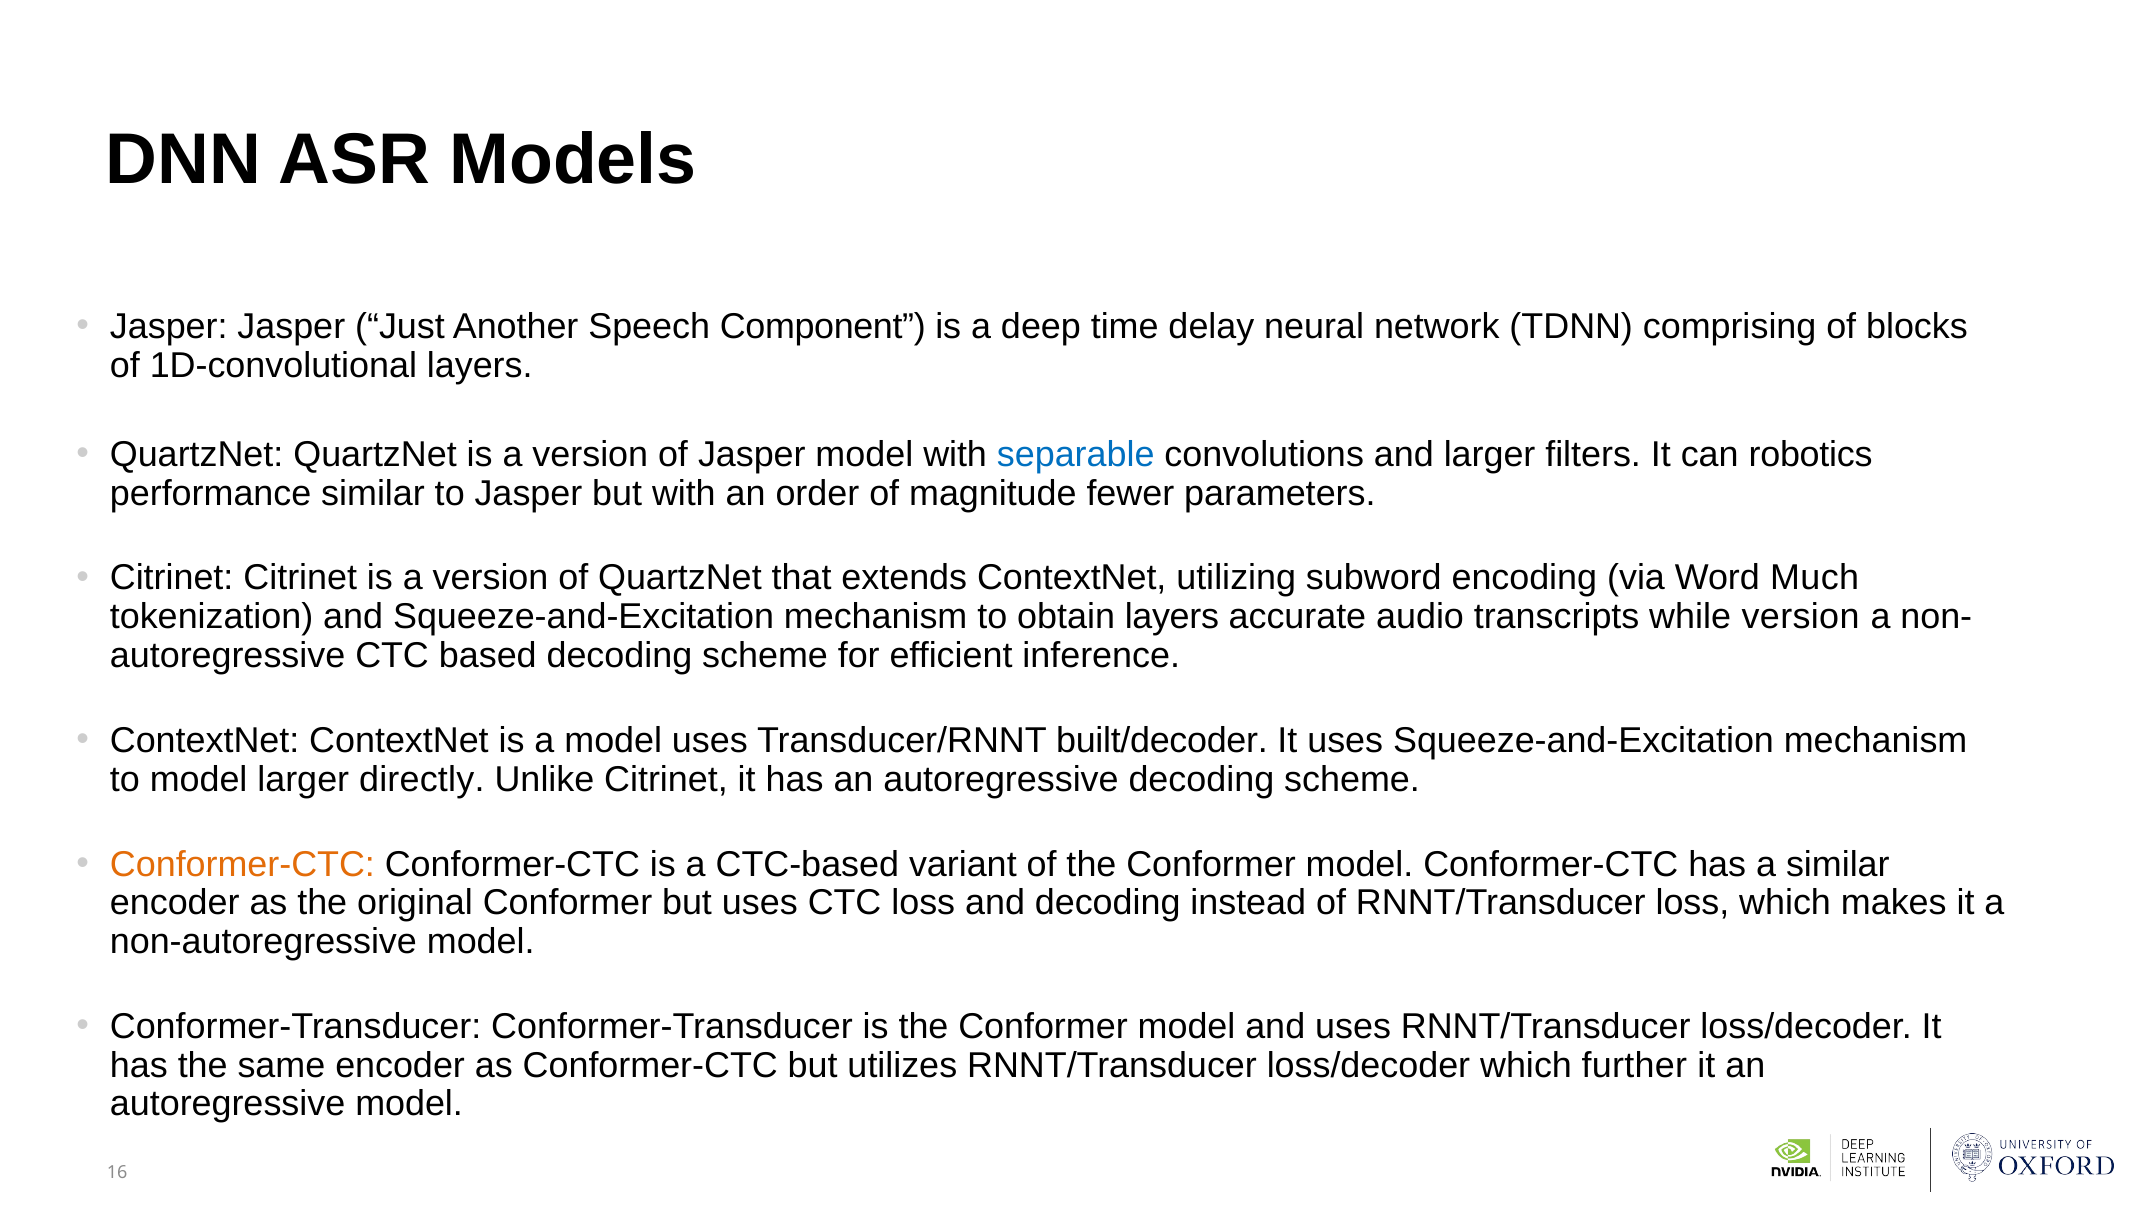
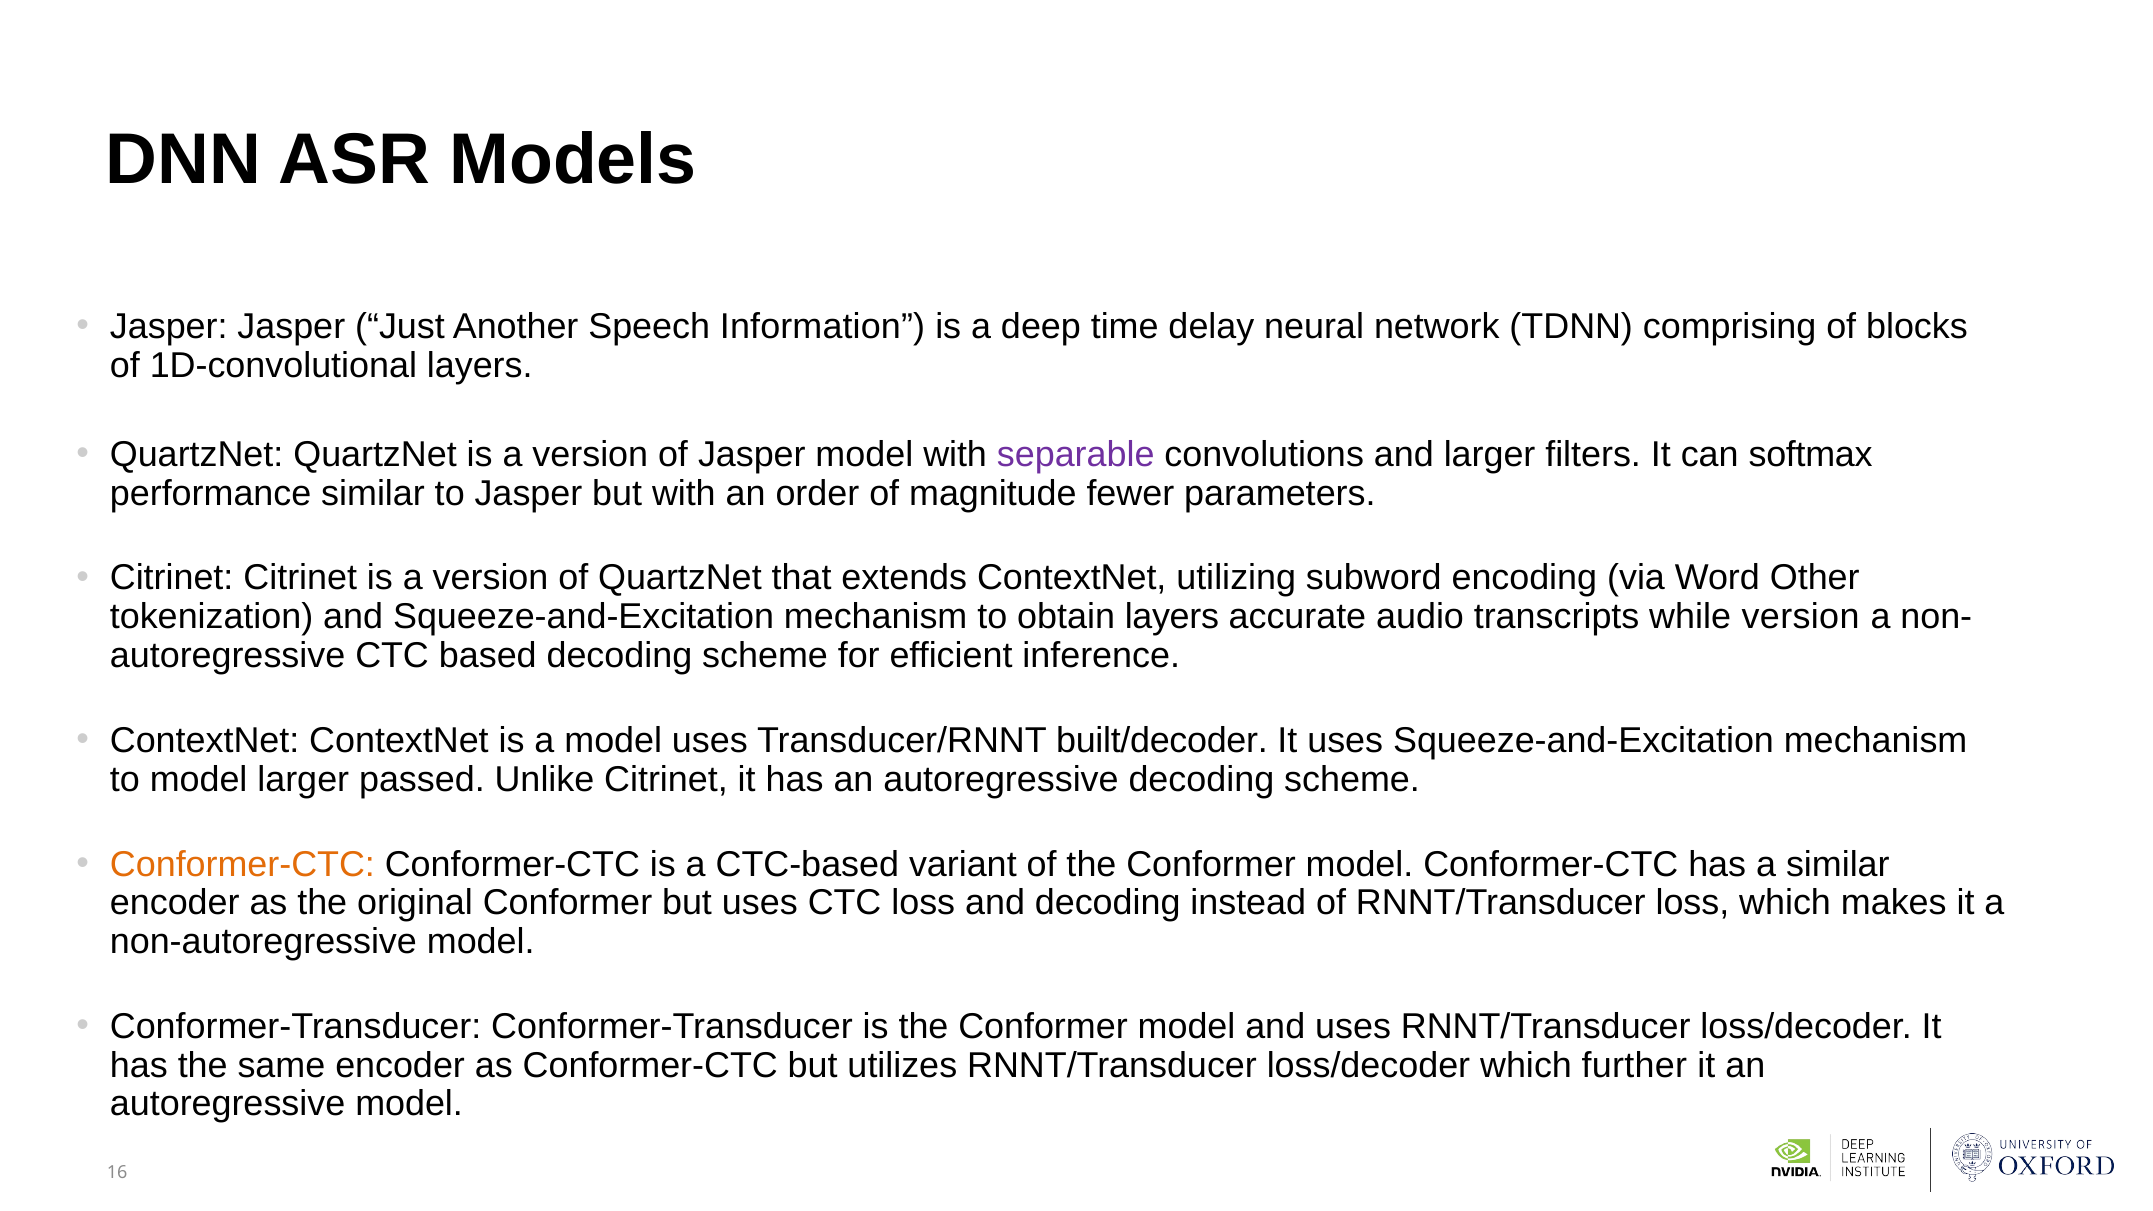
Component: Component -> Information
separable colour: blue -> purple
robotics: robotics -> softmax
Much: Much -> Other
directly: directly -> passed
